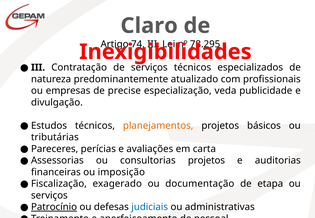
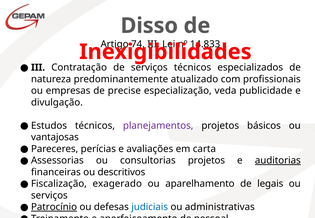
Claro: Claro -> Disso
78.295: 78.295 -> 14.833
planejamentos colour: orange -> purple
tributárias: tributárias -> vantajosas
auditorias underline: none -> present
imposição: imposição -> descritivos
documentação: documentação -> aparelhamento
etapa: etapa -> legais
